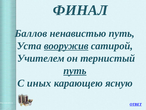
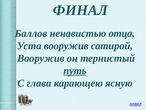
ненавистью путь: путь -> отца
вооружив at (66, 46) underline: present -> none
Учителем at (41, 58): Учителем -> Вооружив
иных: иных -> глава
